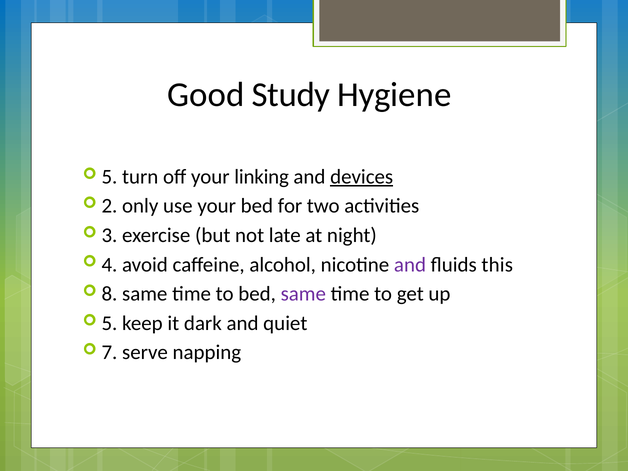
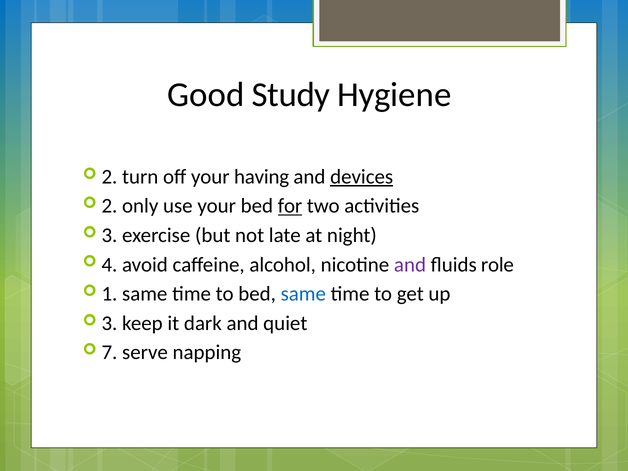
5 at (109, 177): 5 -> 2
linking: linking -> having
for underline: none -> present
this: this -> role
8: 8 -> 1
same at (303, 294) colour: purple -> blue
5 at (109, 323): 5 -> 3
